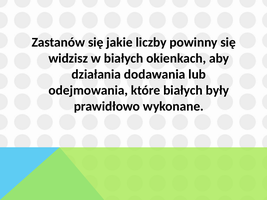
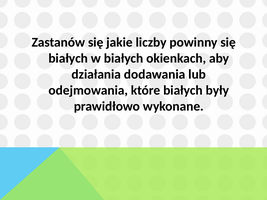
widzisz at (68, 58): widzisz -> białych
